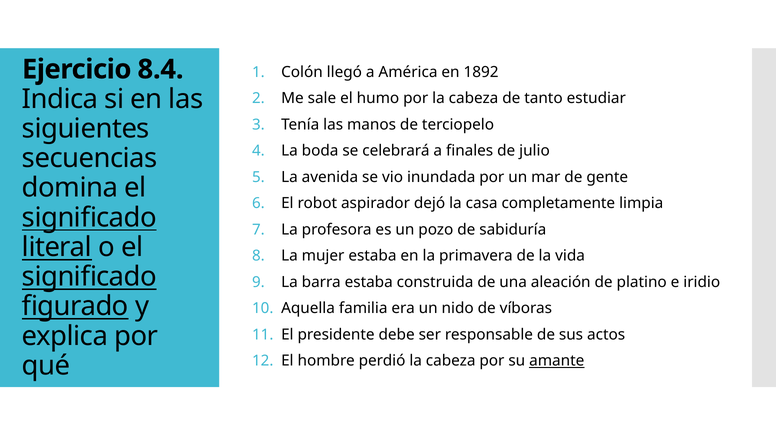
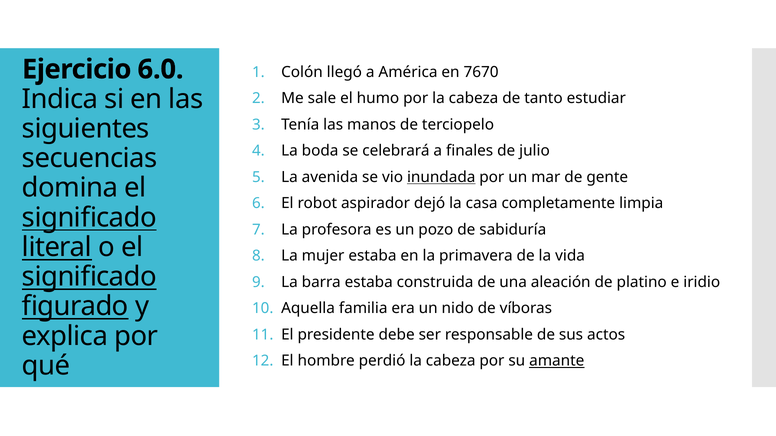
8.4: 8.4 -> 6.0
1892: 1892 -> 7670
inundada underline: none -> present
